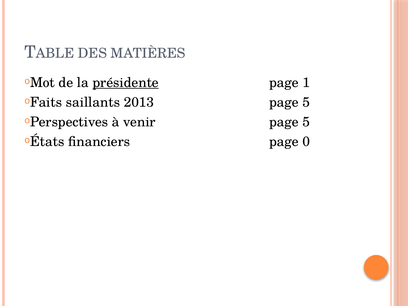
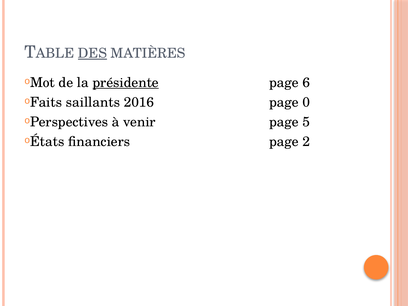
DES underline: none -> present
1: 1 -> 6
2013: 2013 -> 2016
5 at (306, 102): 5 -> 0
0: 0 -> 2
